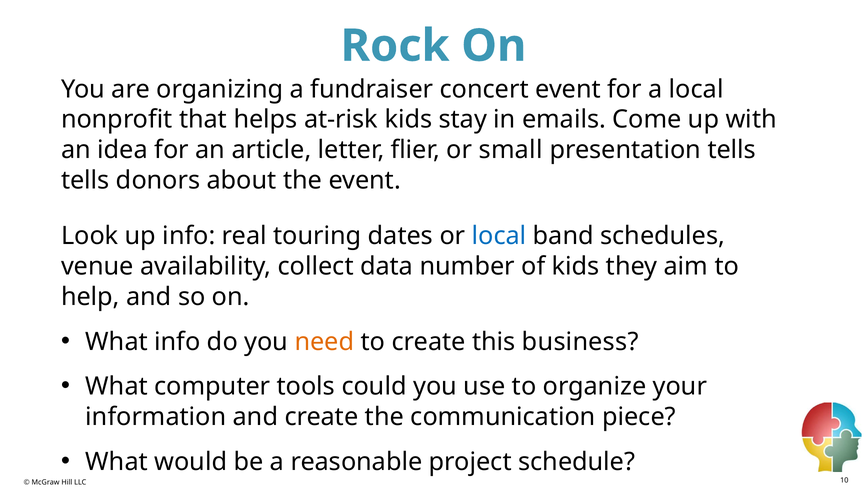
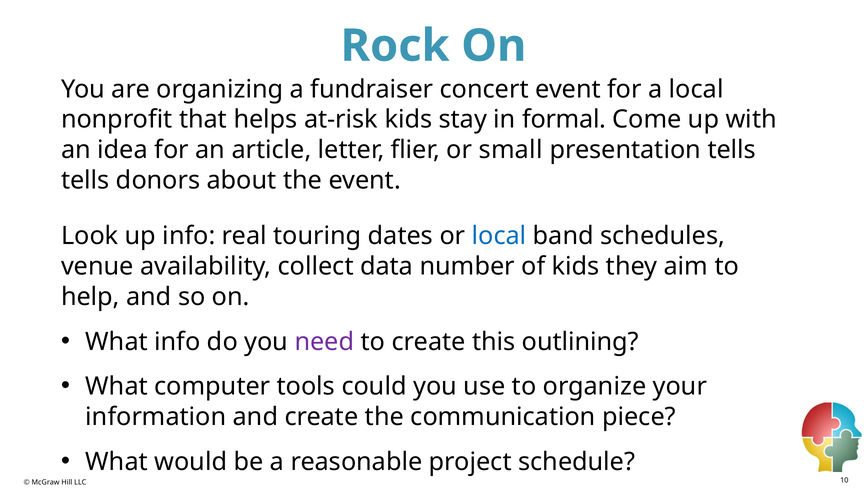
emails: emails -> formal
need colour: orange -> purple
business: business -> outlining
